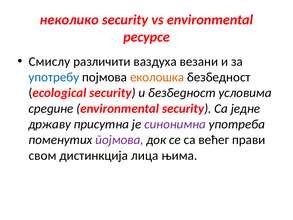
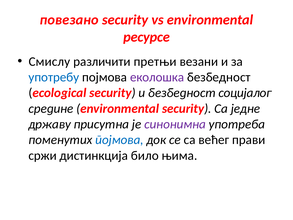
неколико: неколико -> повезано
ваздуха: ваздуха -> претњи
еколошка colour: orange -> purple
условима: условима -> социјалог
појмова at (119, 140) colour: purple -> blue
свом: свом -> сржи
лица: лица -> било
